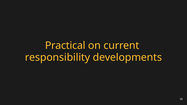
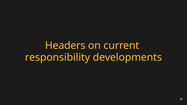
Practical: Practical -> Headers
